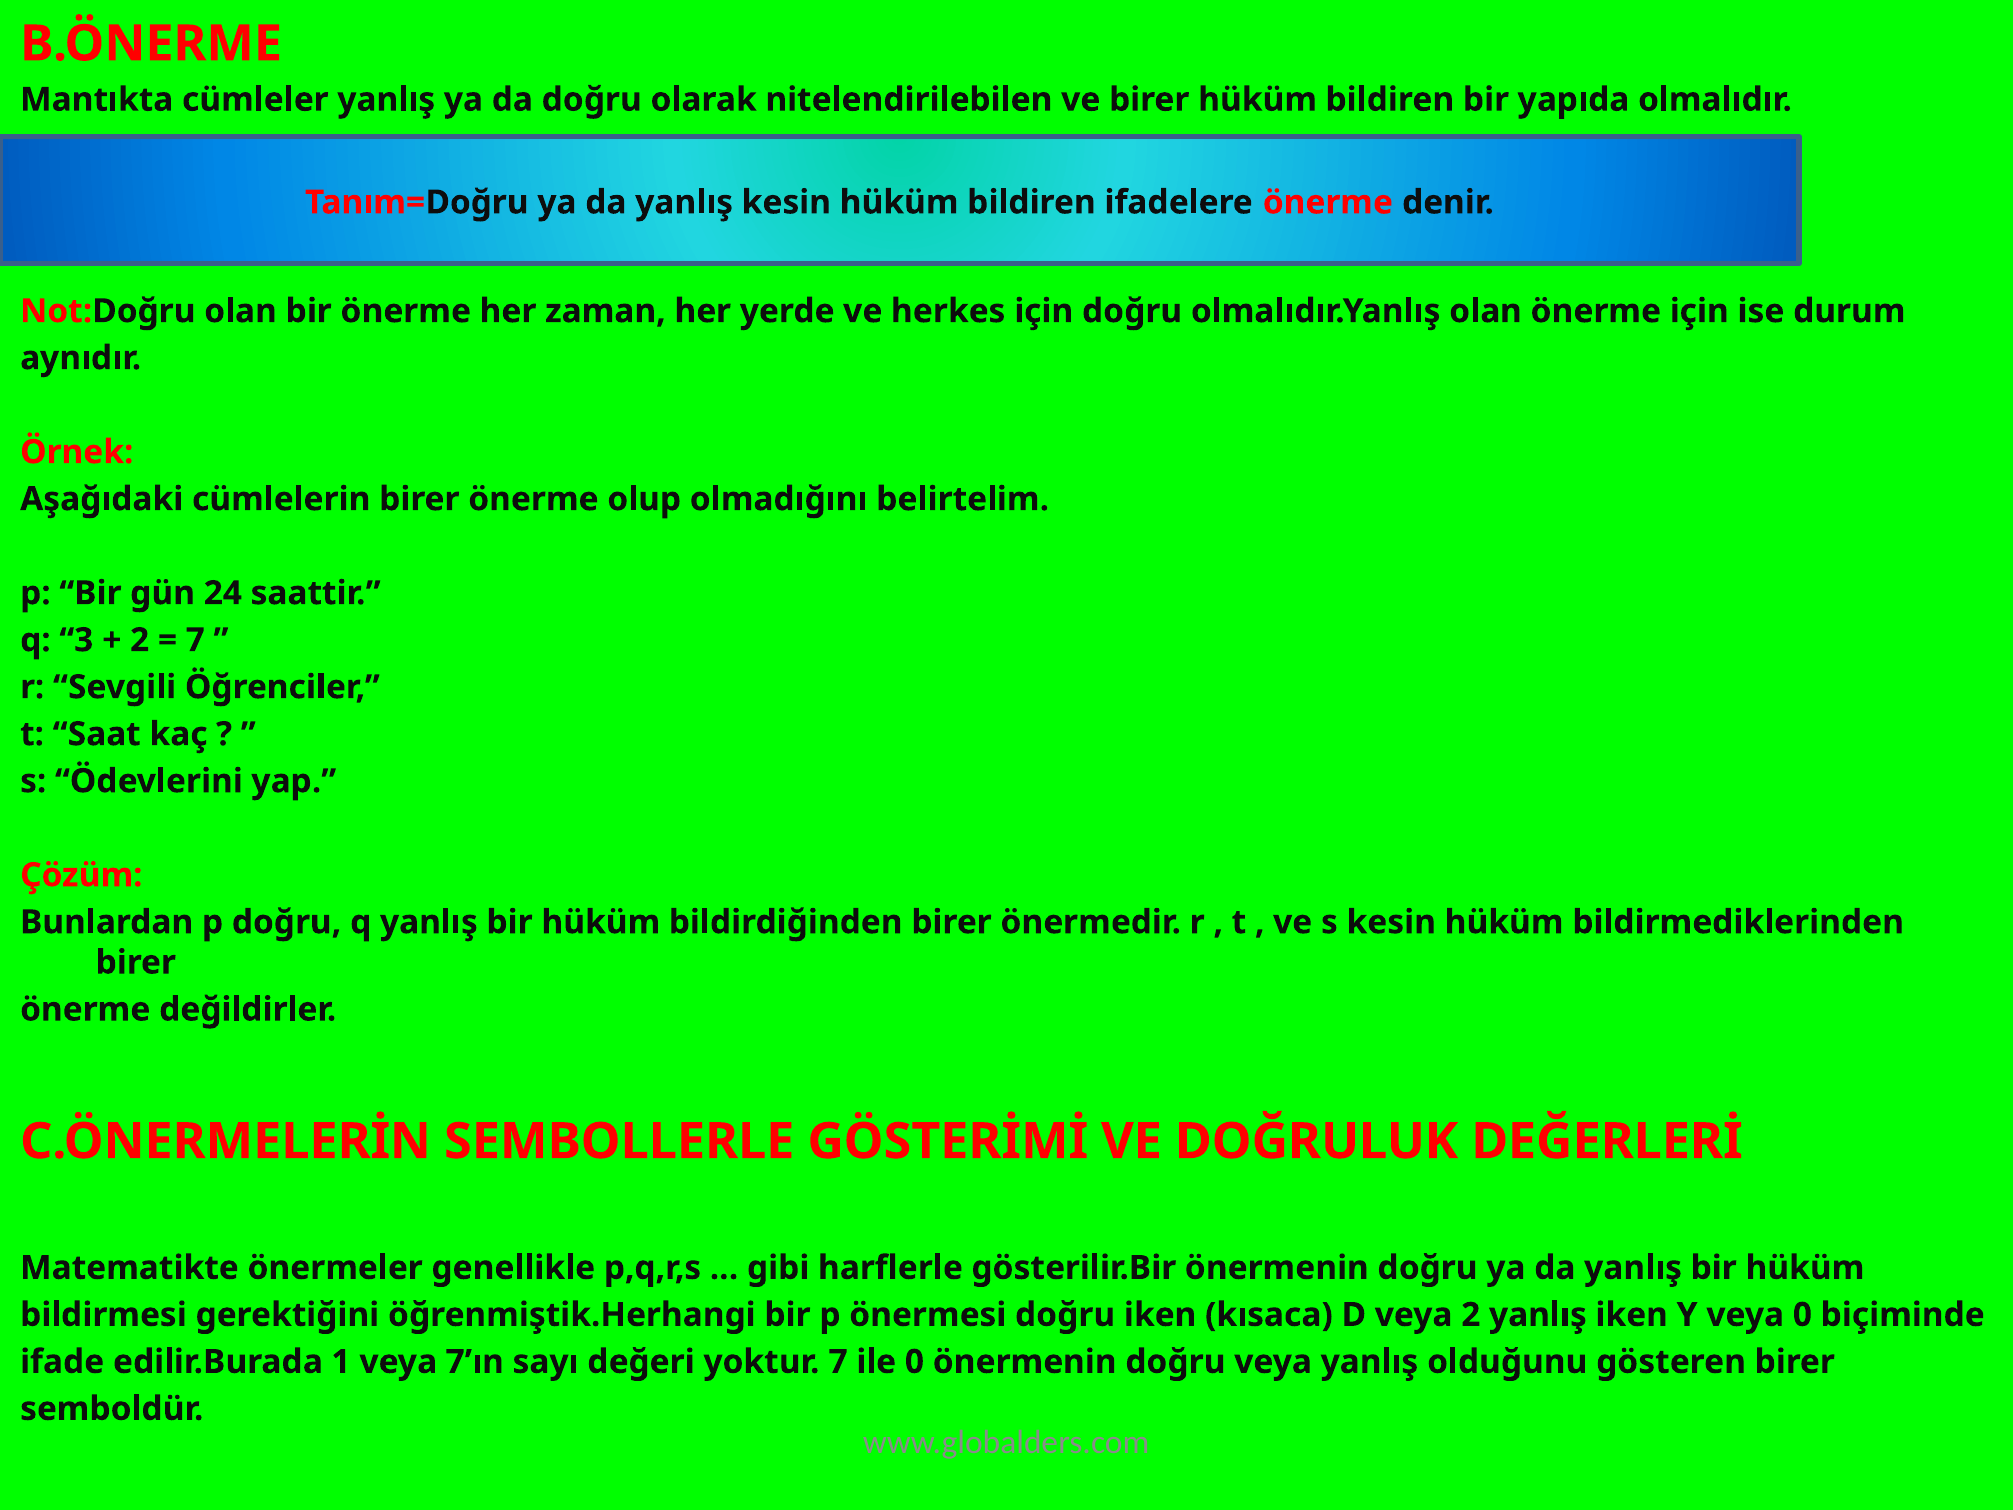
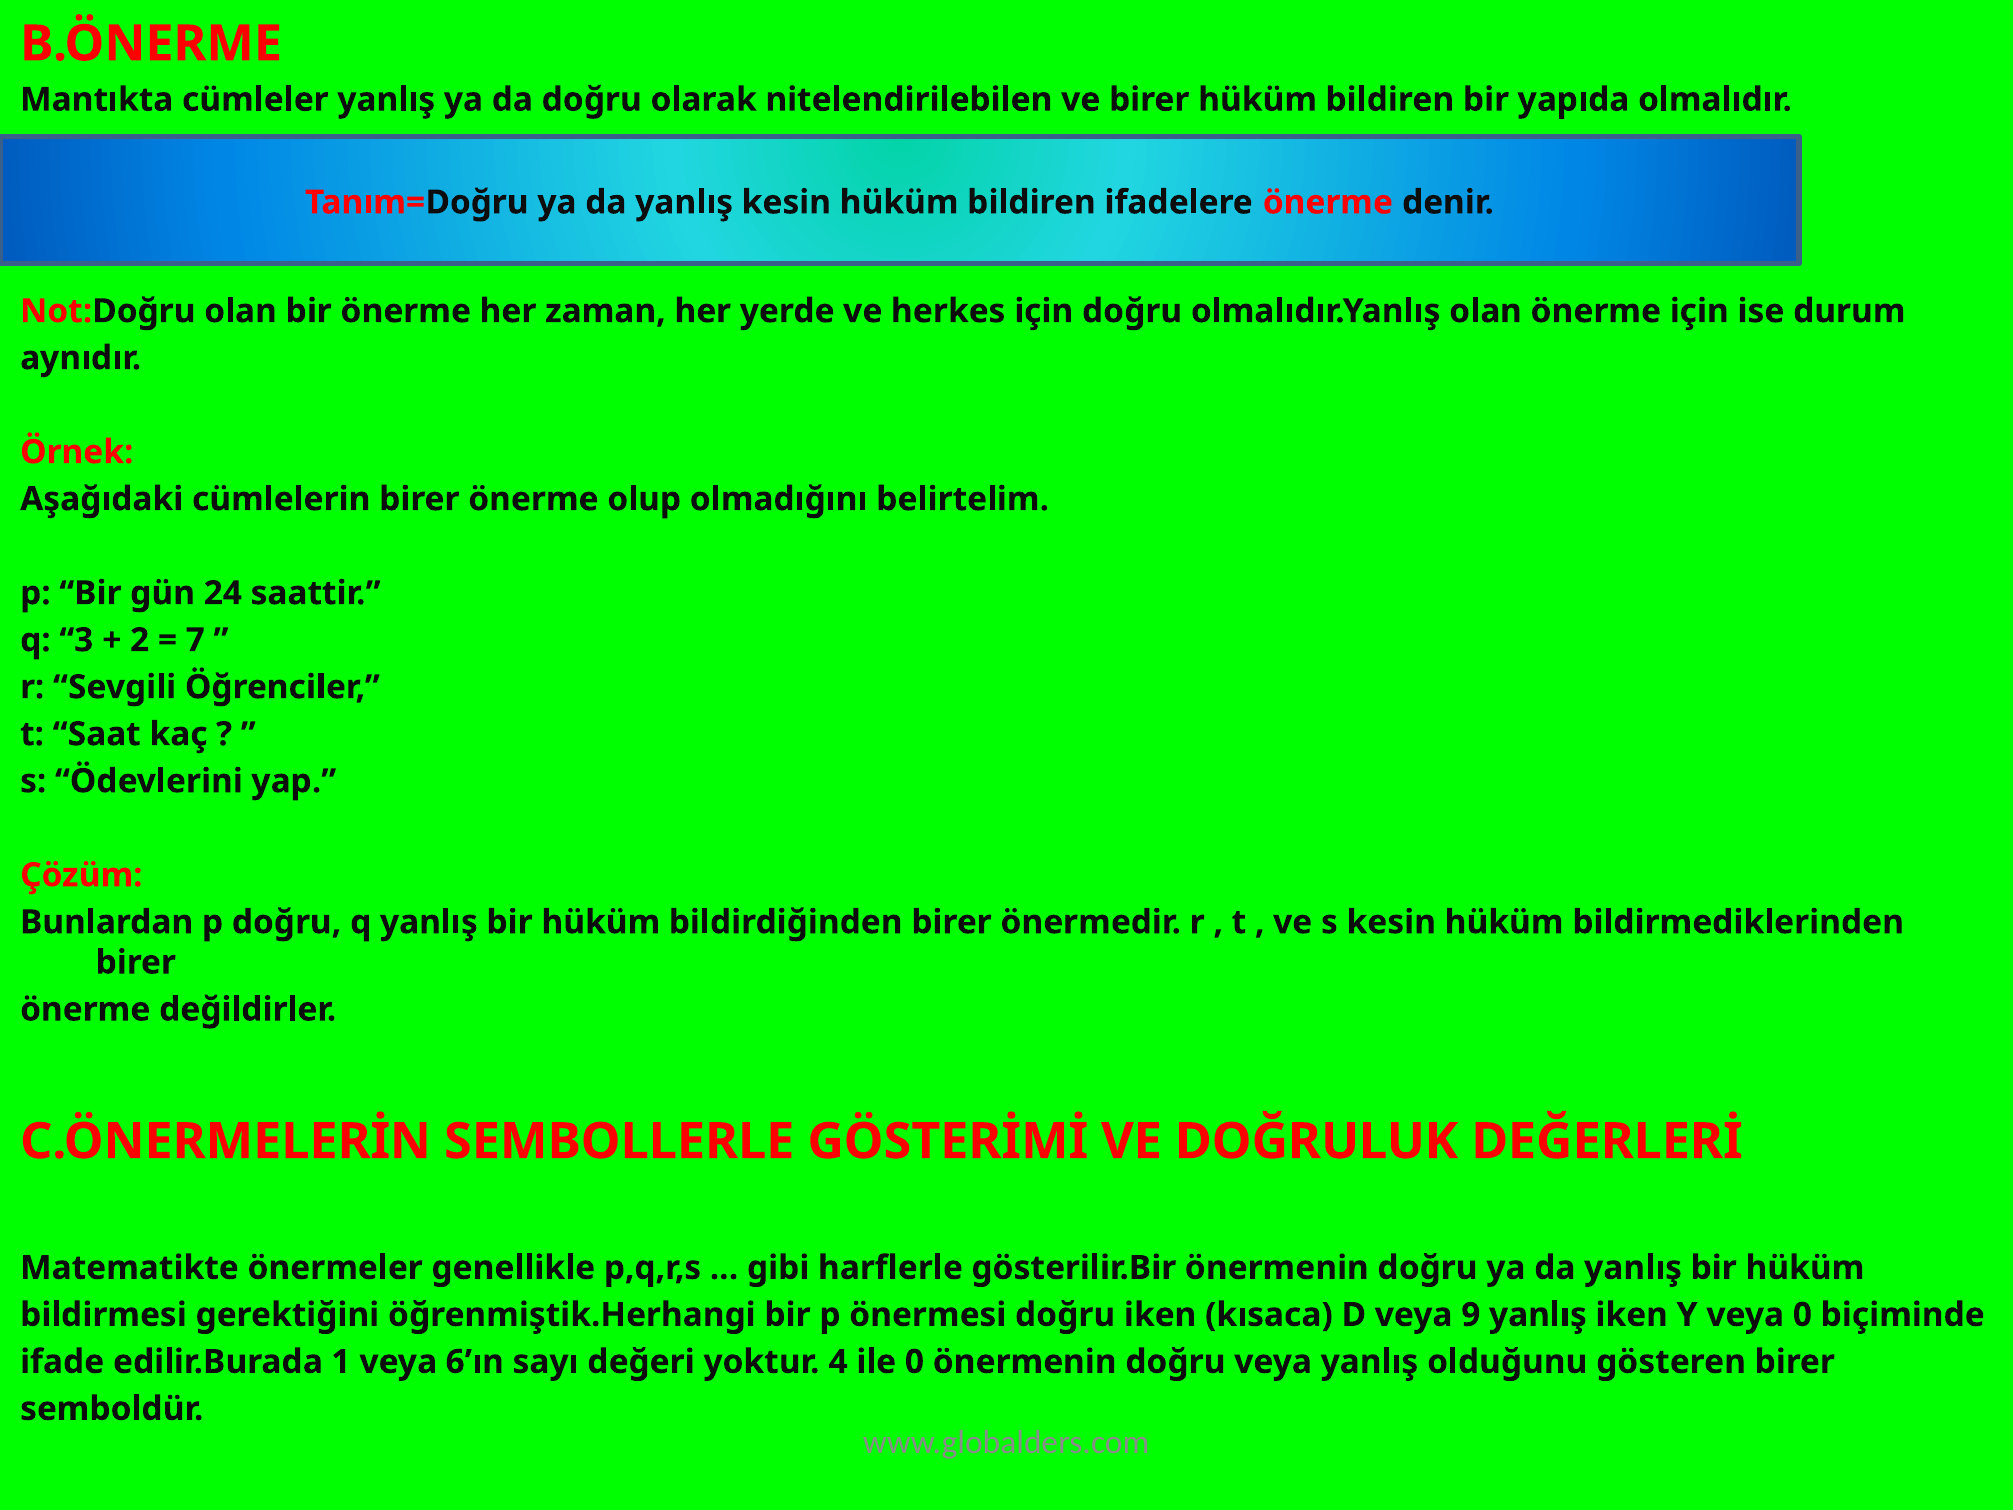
veya 2: 2 -> 9
7’ın: 7’ın -> 6’ın
yoktur 7: 7 -> 4
